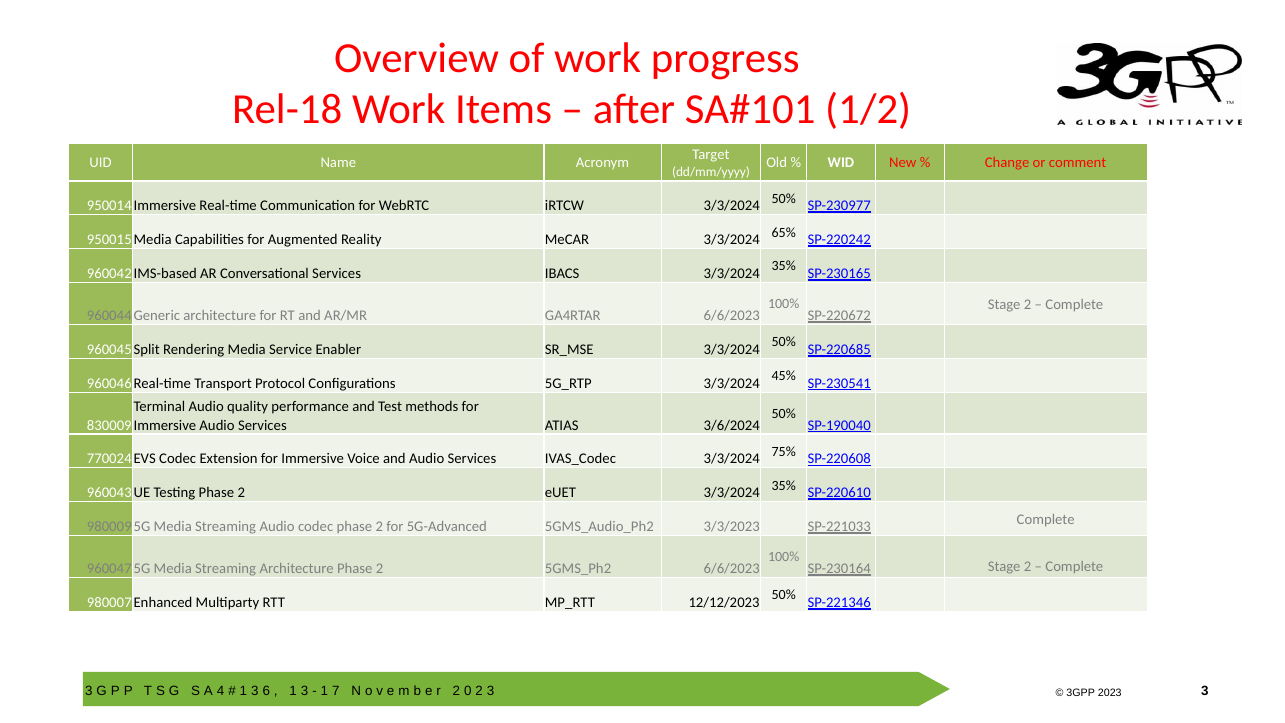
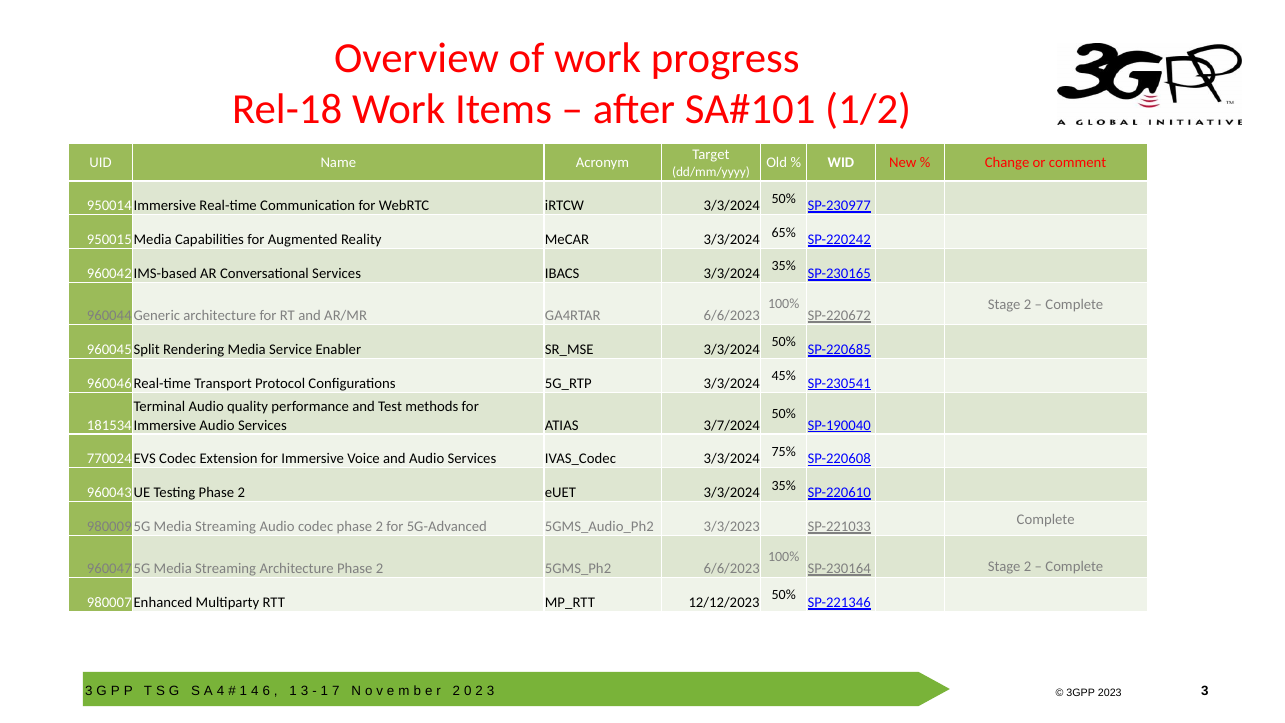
830009: 830009 -> 181534
3/6/2024: 3/6/2024 -> 3/7/2024
3 at (255, 691): 3 -> 4
